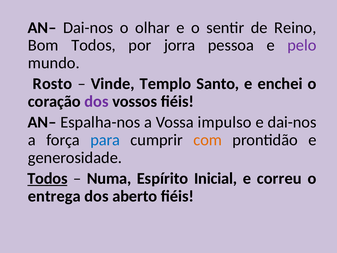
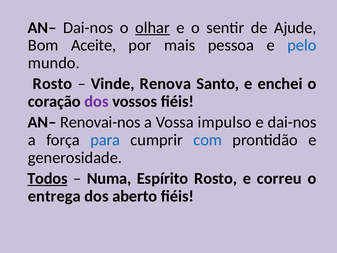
olhar underline: none -> present
Reino: Reino -> Ajude
Bom Todos: Todos -> Aceite
jorra: jorra -> mais
pelo colour: purple -> blue
Templo: Templo -> Renova
Espalha-nos: Espalha-nos -> Renovai-nos
com colour: orange -> blue
Espírito Inicial: Inicial -> Rosto
